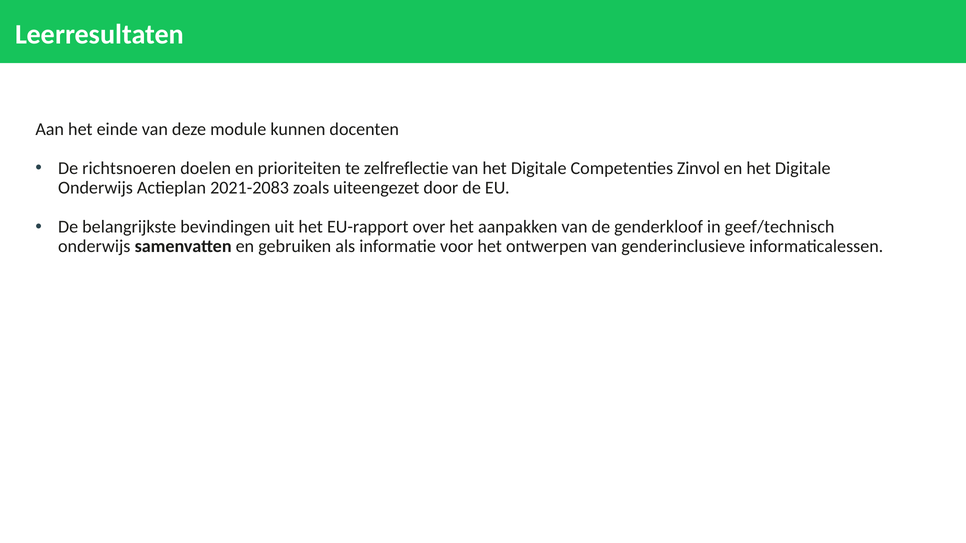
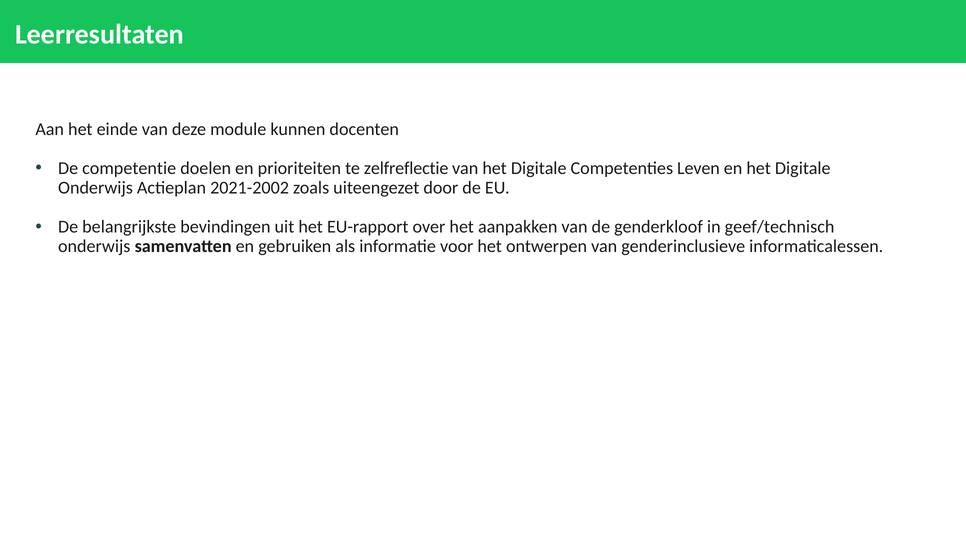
richtsnoeren: richtsnoeren -> competentie
Zinvol: Zinvol -> Leven
2021-2083: 2021-2083 -> 2021-2002
